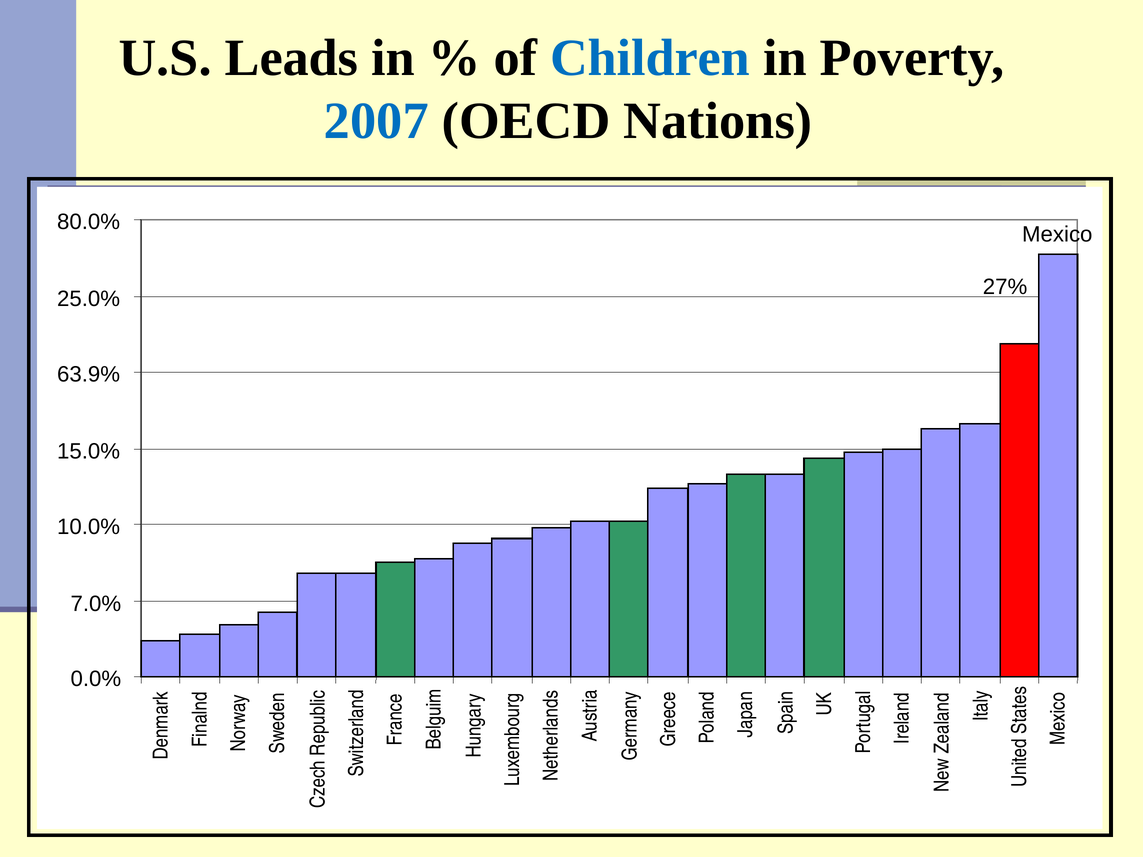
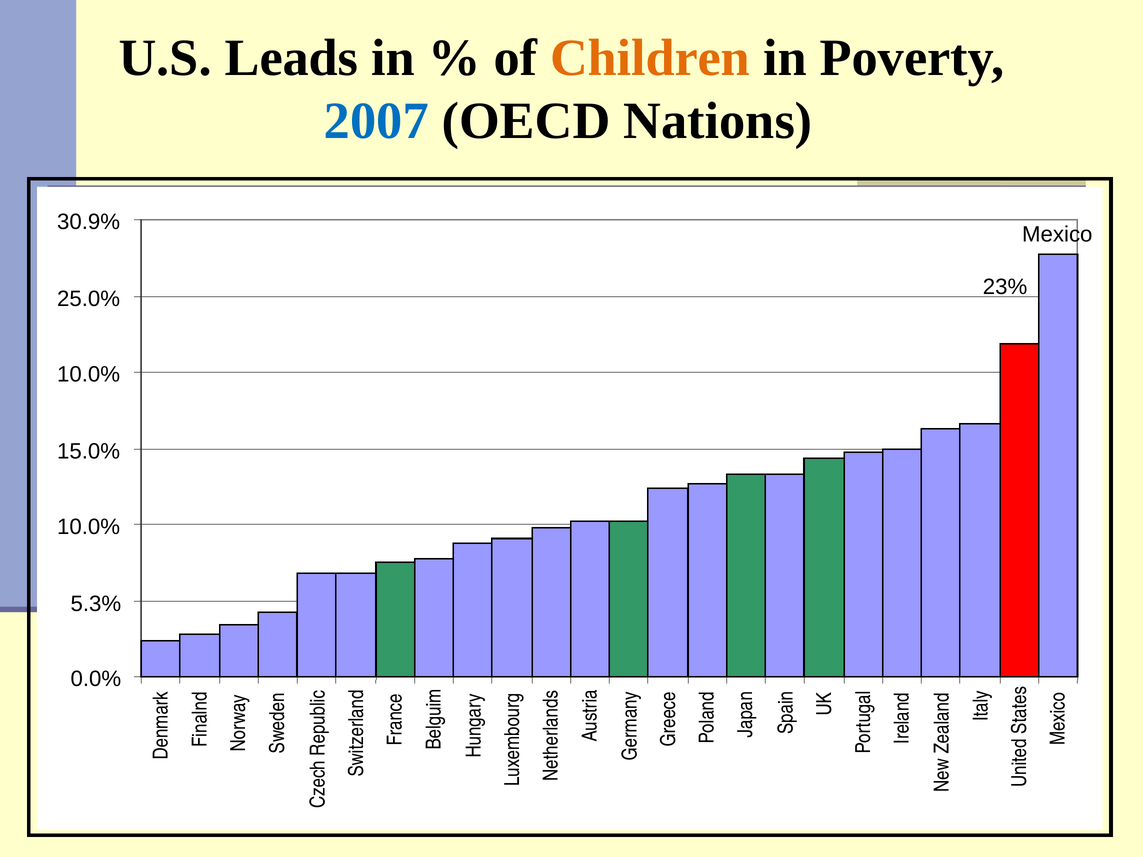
Children colour: blue -> orange
80.0%: 80.0% -> 30.9%
27%: 27% -> 23%
63.9% at (89, 374): 63.9% -> 10.0%
7.0%: 7.0% -> 5.3%
